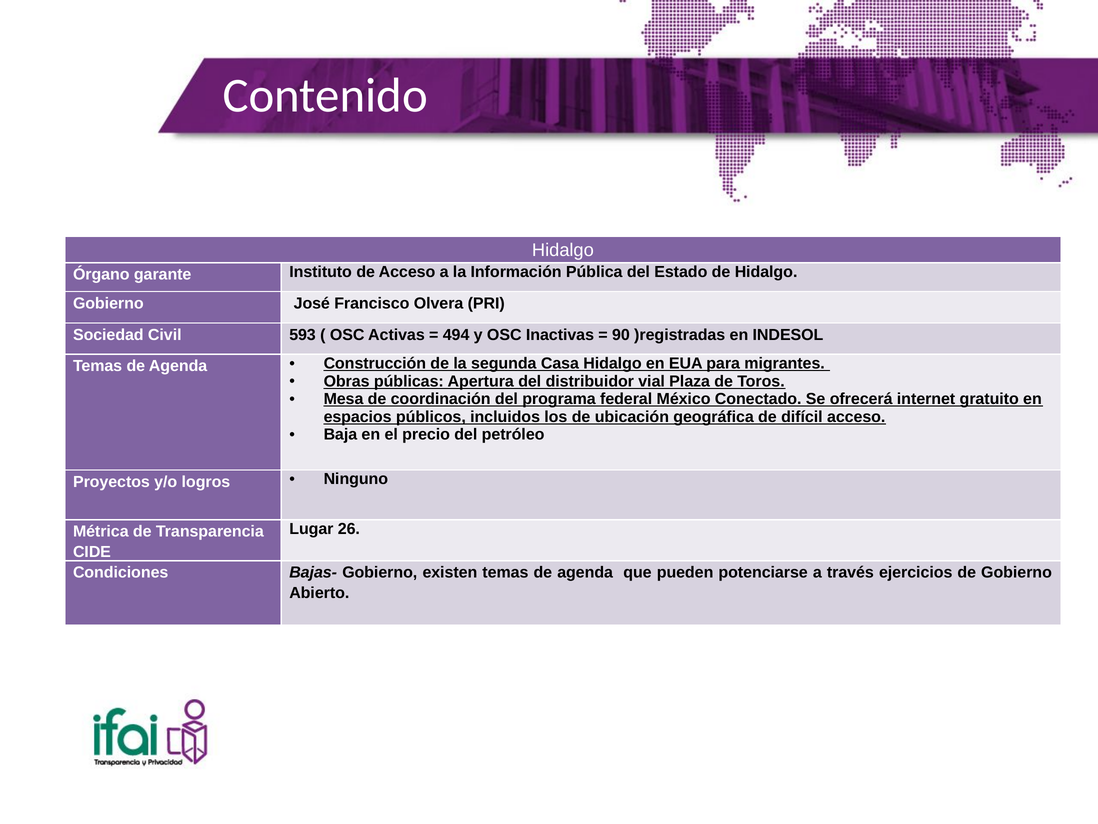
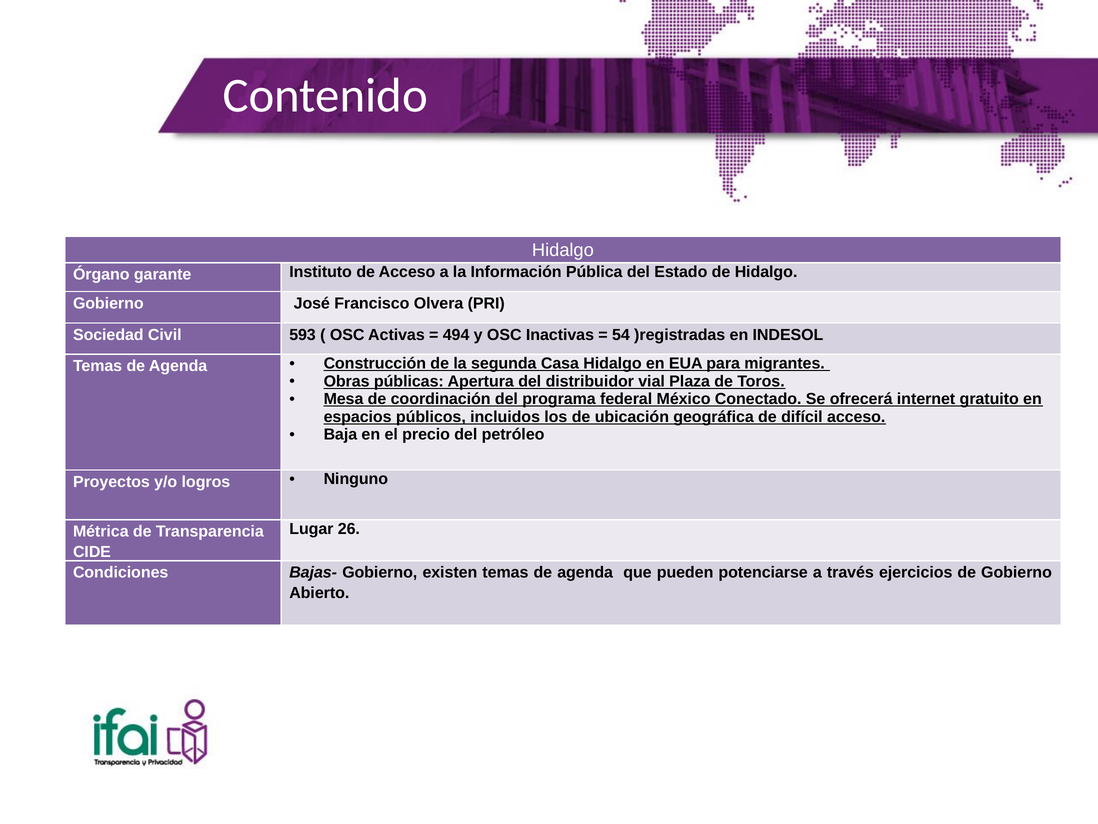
90: 90 -> 54
